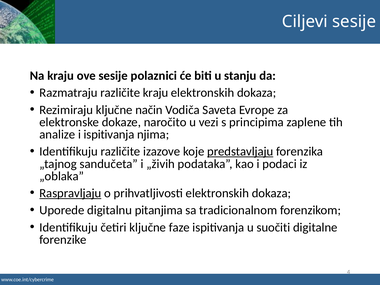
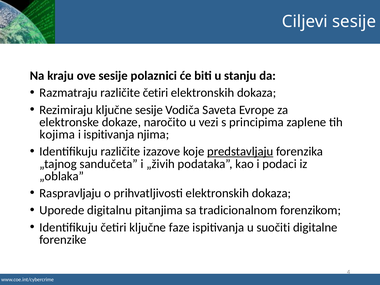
različite kraju: kraju -> četiri
ključne način: način -> sesije
analize: analize -> kojima
Raspravljaju underline: present -> none
